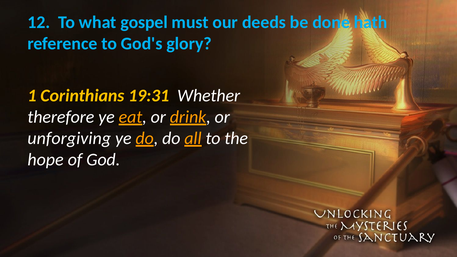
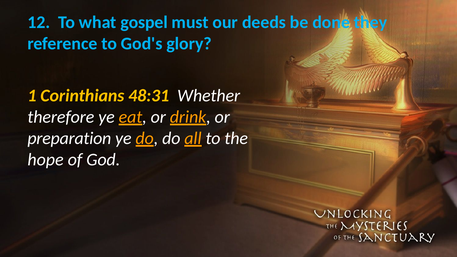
hath: hath -> they
19:31: 19:31 -> 48:31
unforgiving: unforgiving -> preparation
